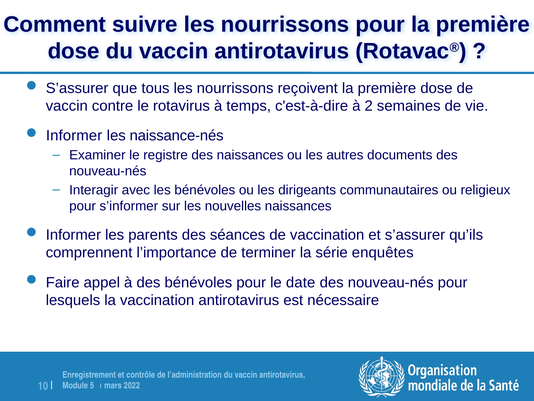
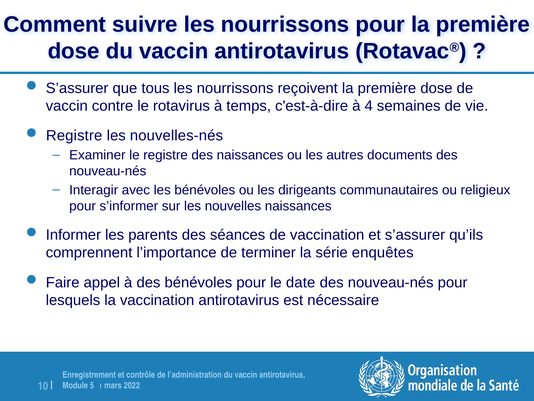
2: 2 -> 4
Informer at (74, 136): Informer -> Registre
naissance-nés: naissance-nés -> nouvelles-nés
